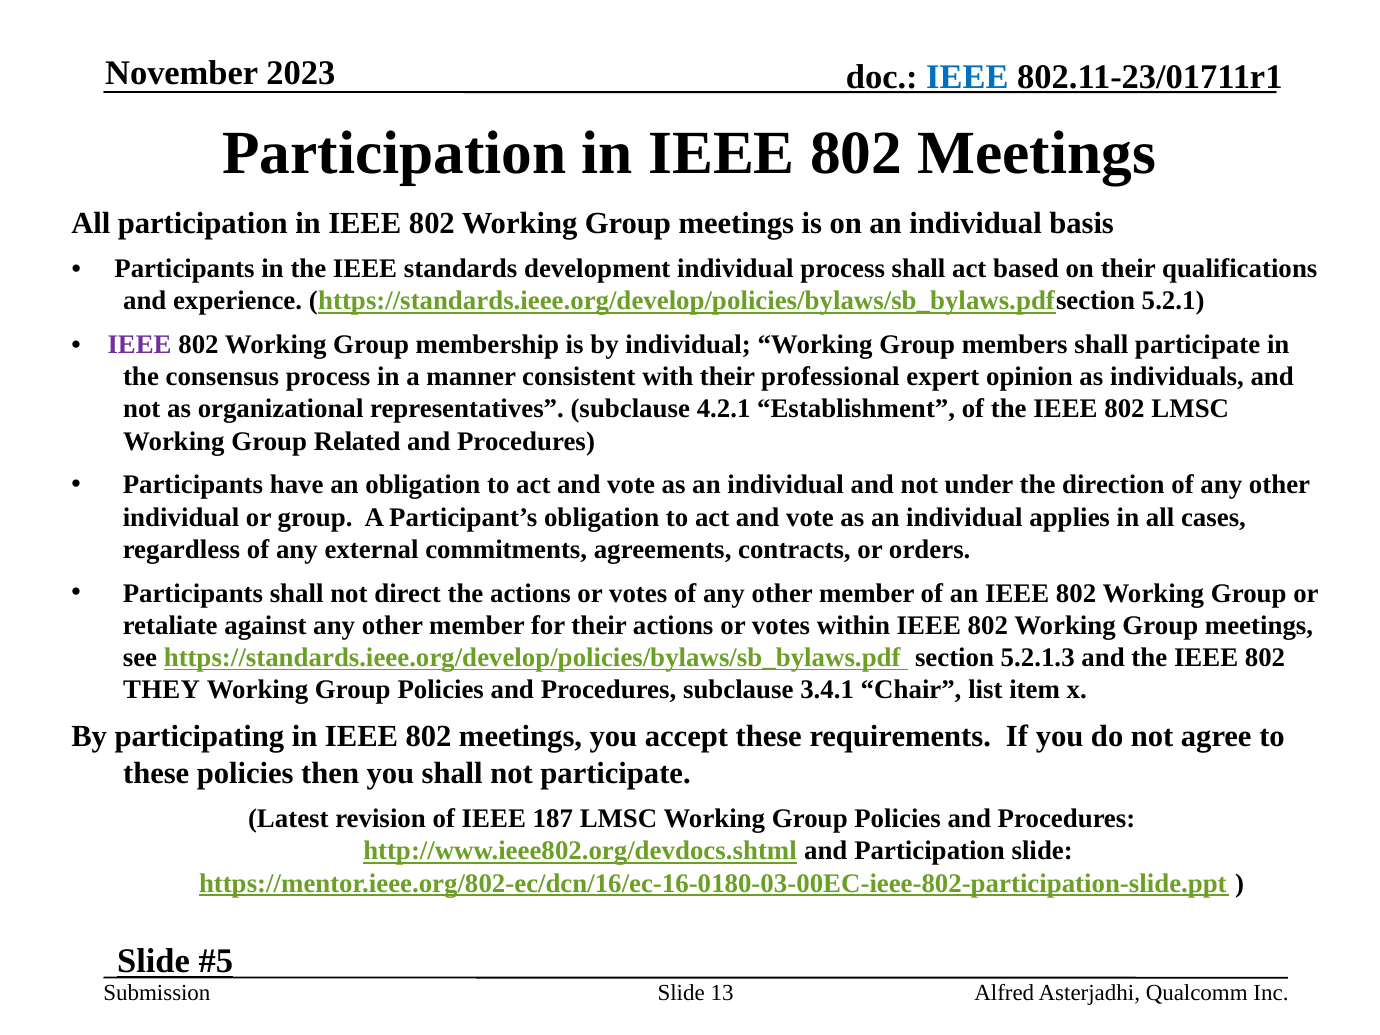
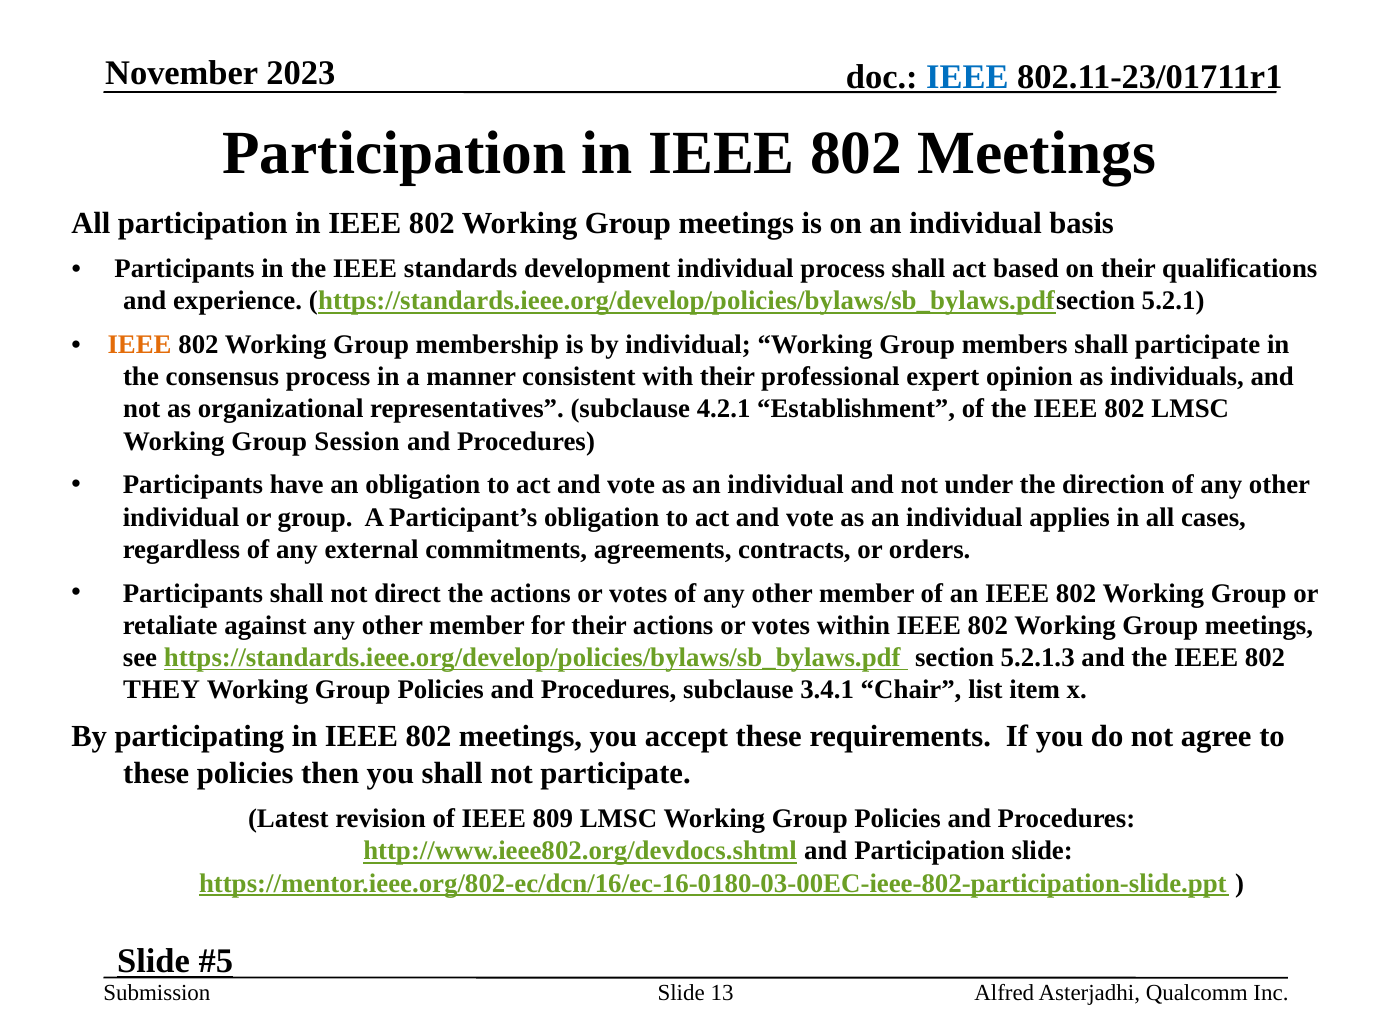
IEEE at (140, 345) colour: purple -> orange
Related: Related -> Session
187: 187 -> 809
